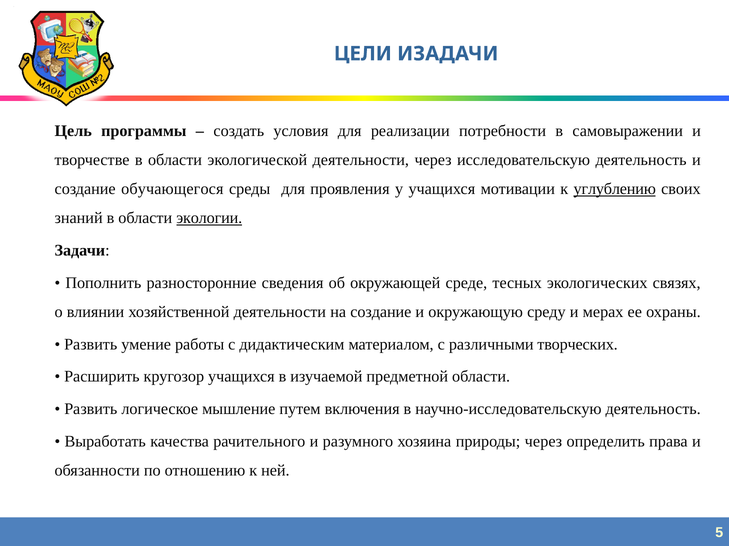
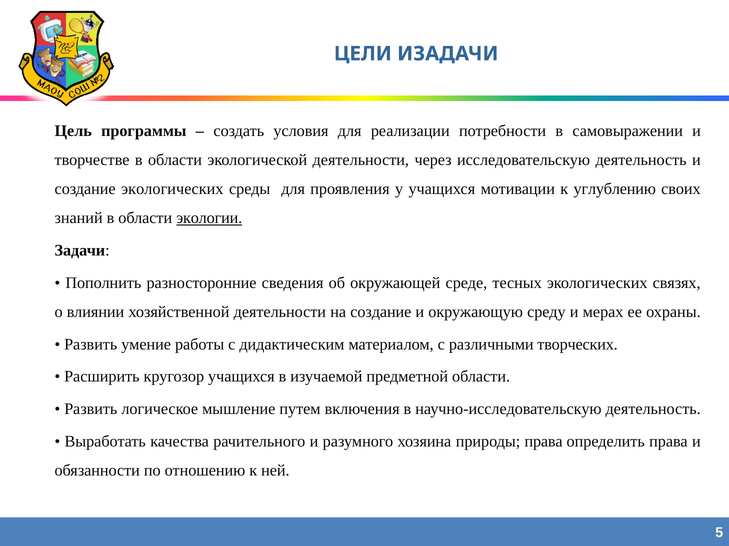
создание обучающегося: обучающегося -> экологических
углублению underline: present -> none
природы через: через -> права
